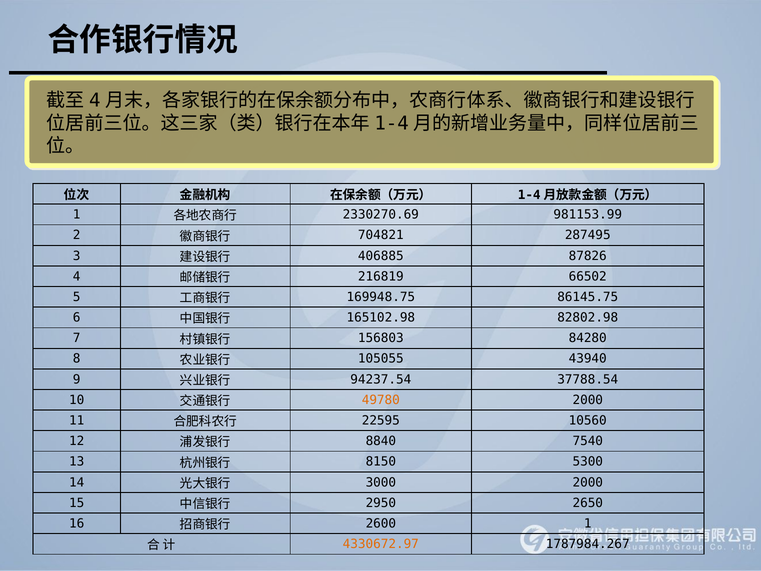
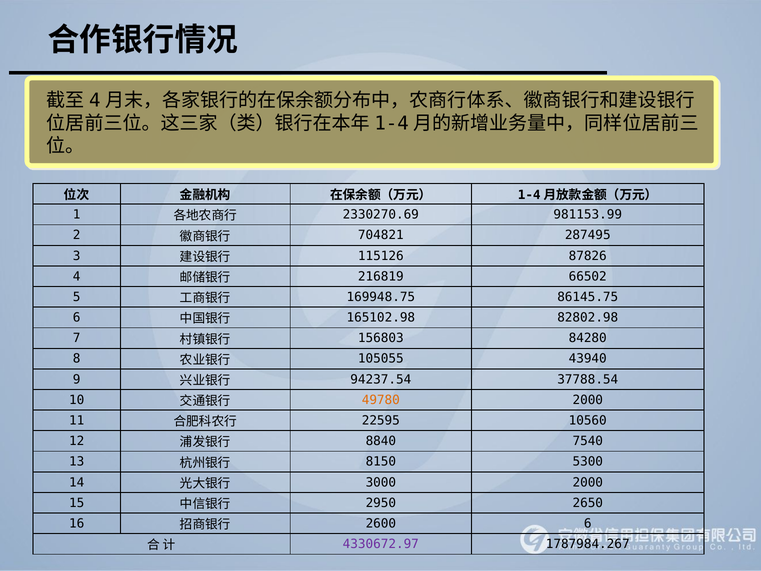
406885: 406885 -> 115126
2600 1: 1 -> 6
4330672.97 colour: orange -> purple
